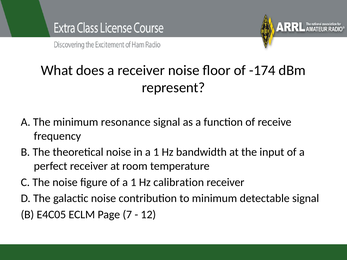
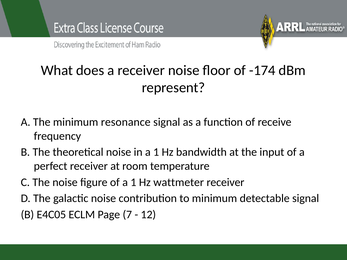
calibration: calibration -> wattmeter
